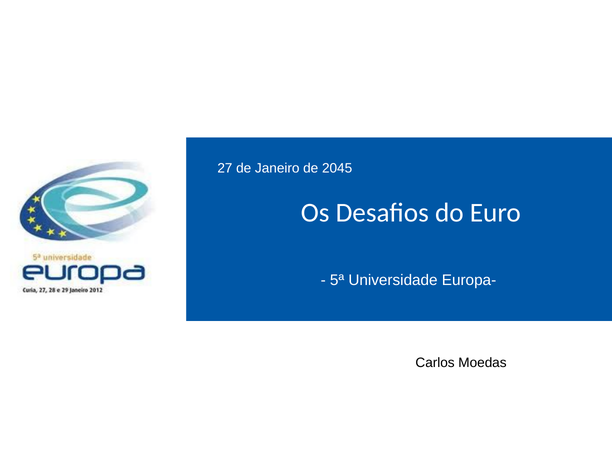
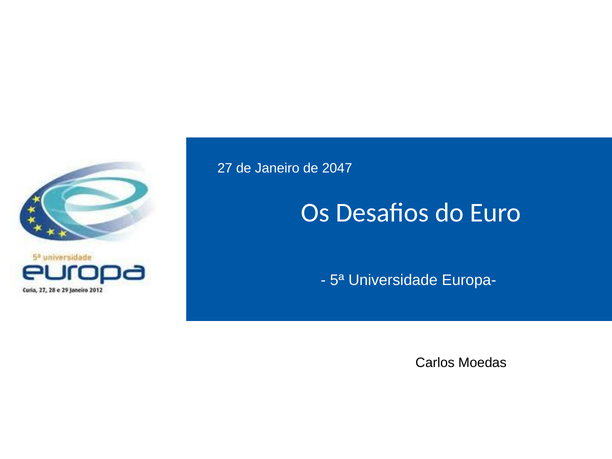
2045: 2045 -> 2047
